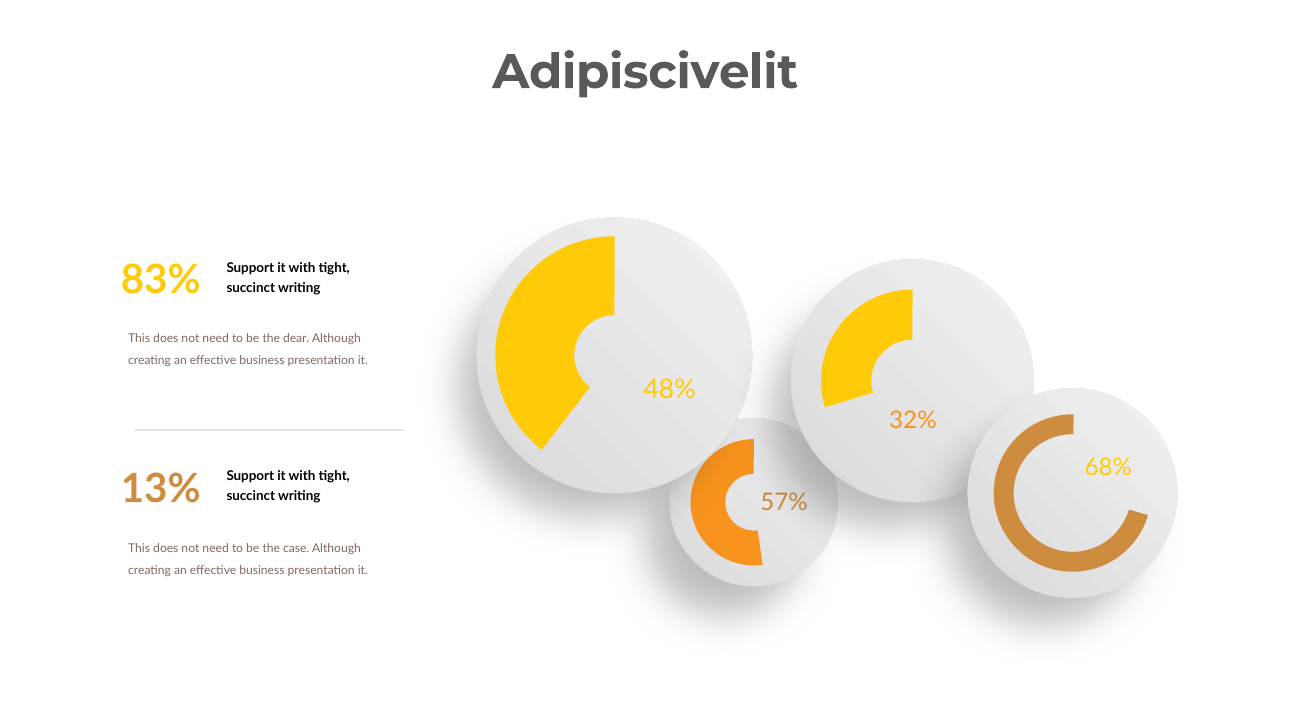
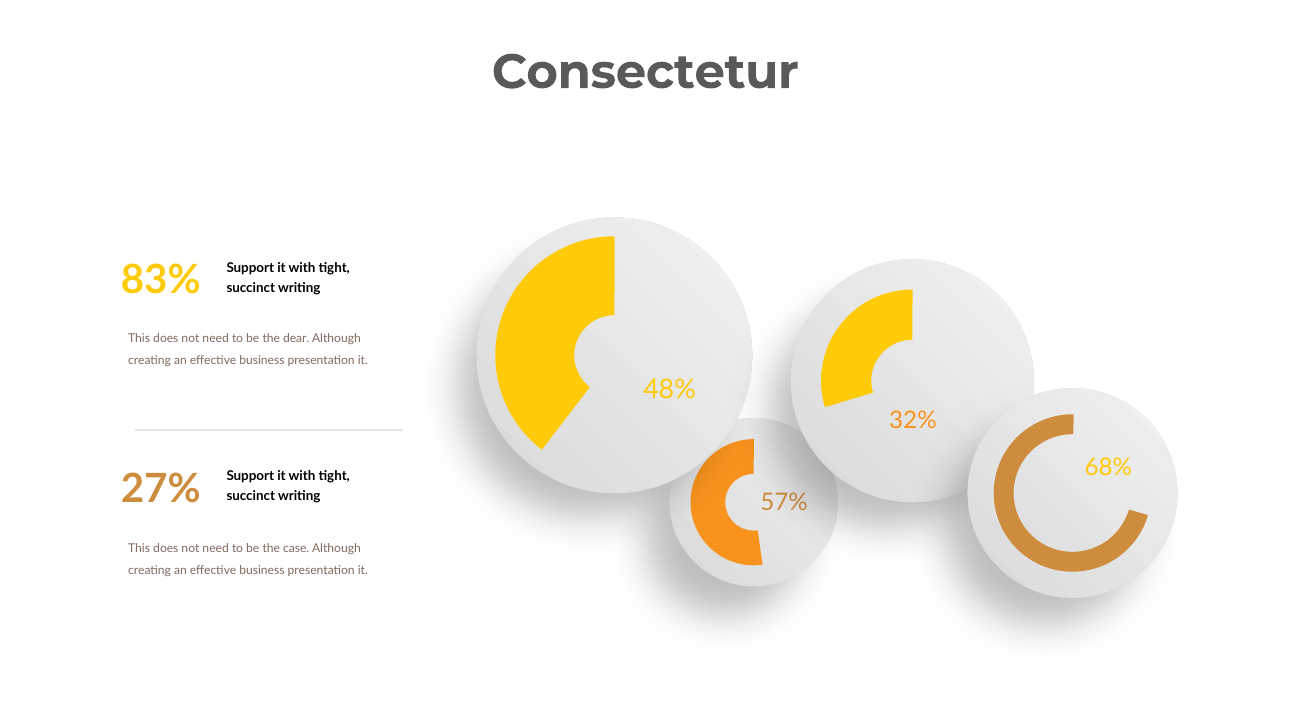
Adipiscivelit: Adipiscivelit -> Consectetur
13%: 13% -> 27%
